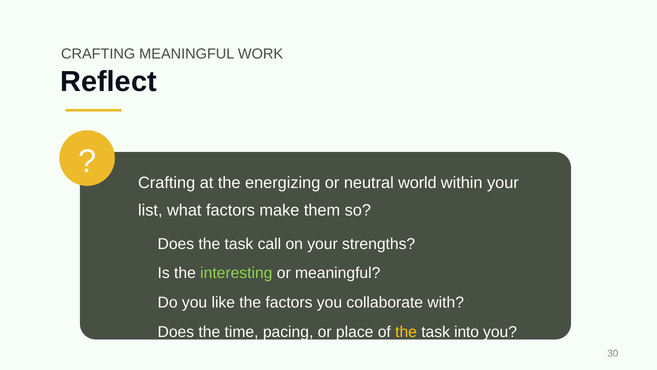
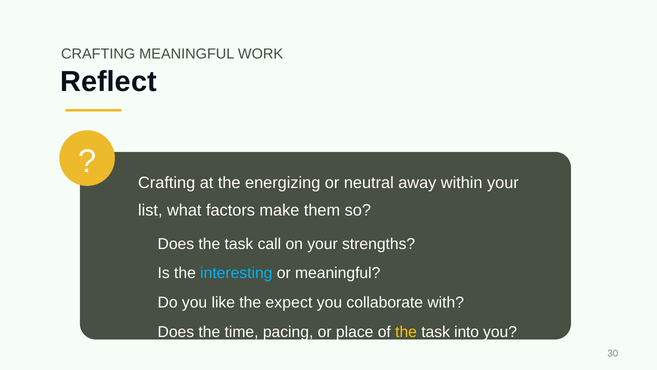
world: world -> away
interesting colour: light green -> light blue
the factors: factors -> expect
